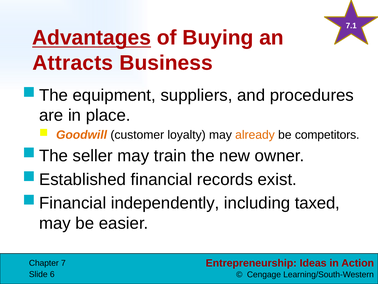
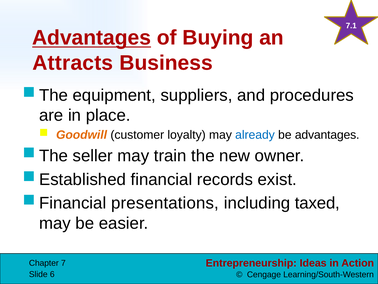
already colour: orange -> blue
be competitors: competitors -> advantages
independently: independently -> presentations
